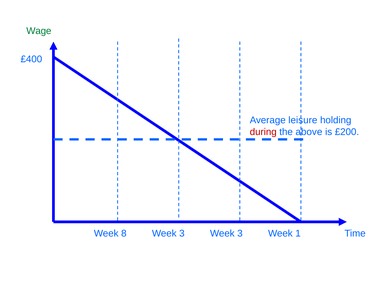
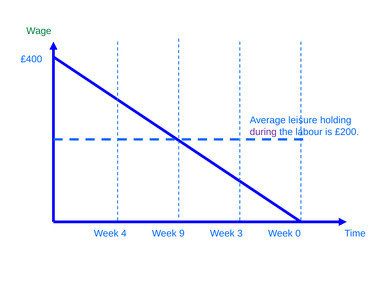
during colour: red -> purple
above: above -> labour
8: 8 -> 4
3 at (182, 233): 3 -> 9
1: 1 -> 0
